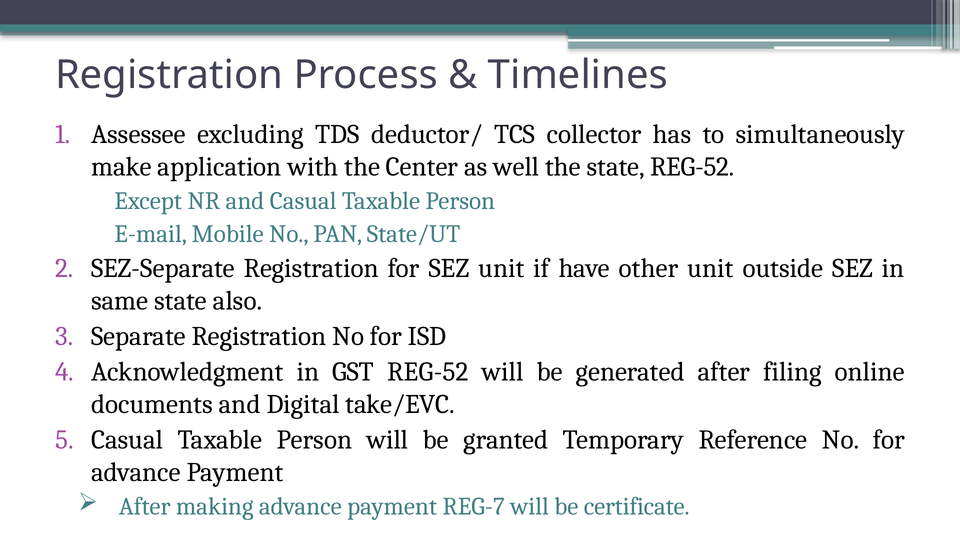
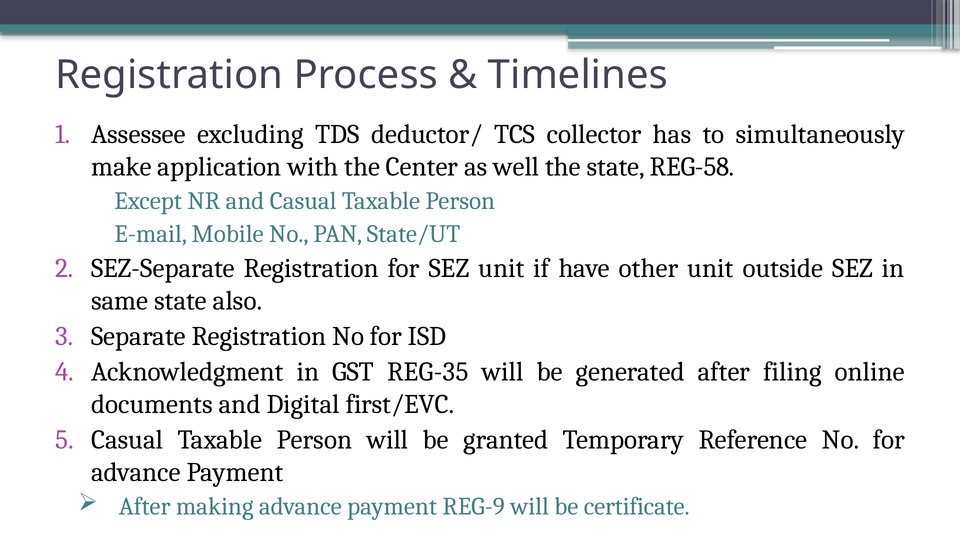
state REG-52: REG-52 -> REG-58
GST REG-52: REG-52 -> REG-35
take/EVC: take/EVC -> first/EVC
REG-7: REG-7 -> REG-9
